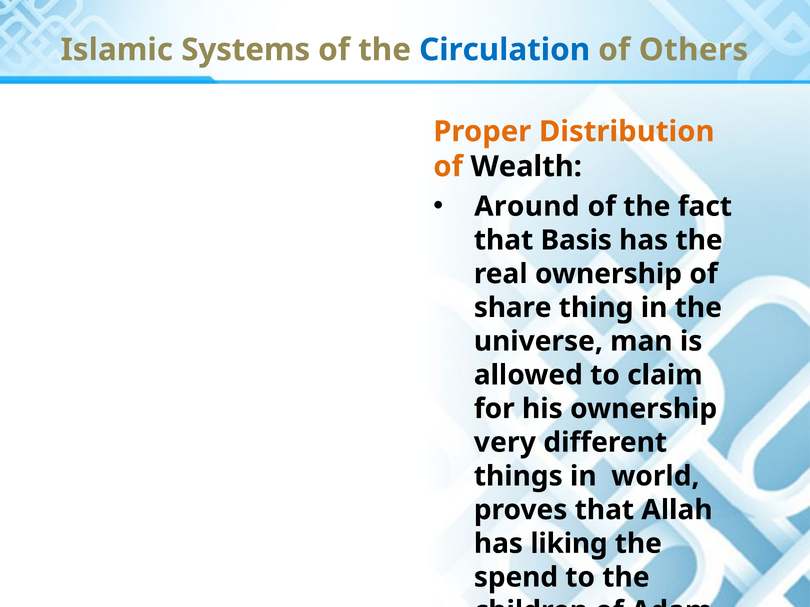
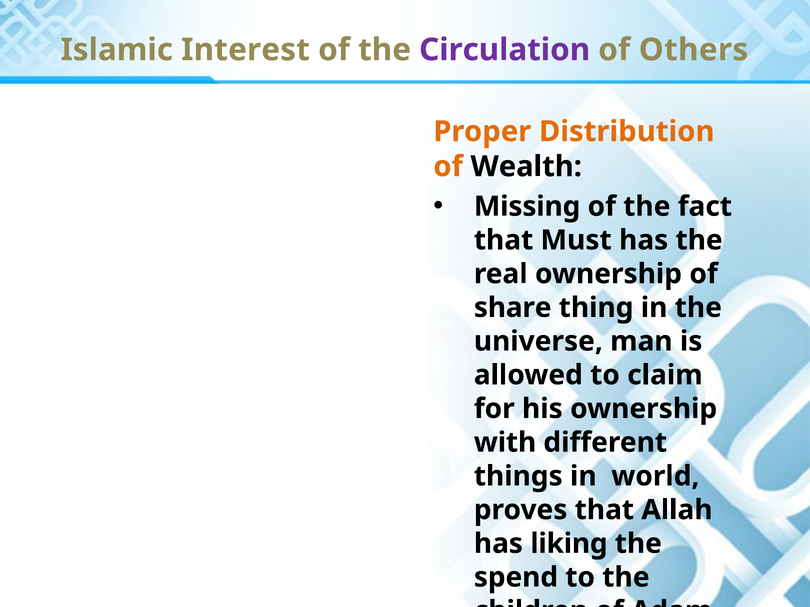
Systems: Systems -> Interest
Circulation colour: blue -> purple
Around: Around -> Missing
Basis: Basis -> Must
very: very -> with
